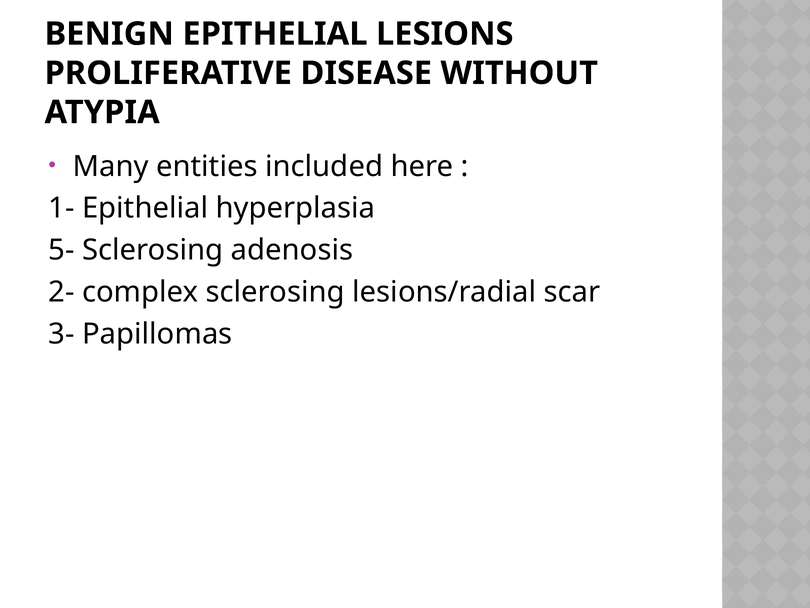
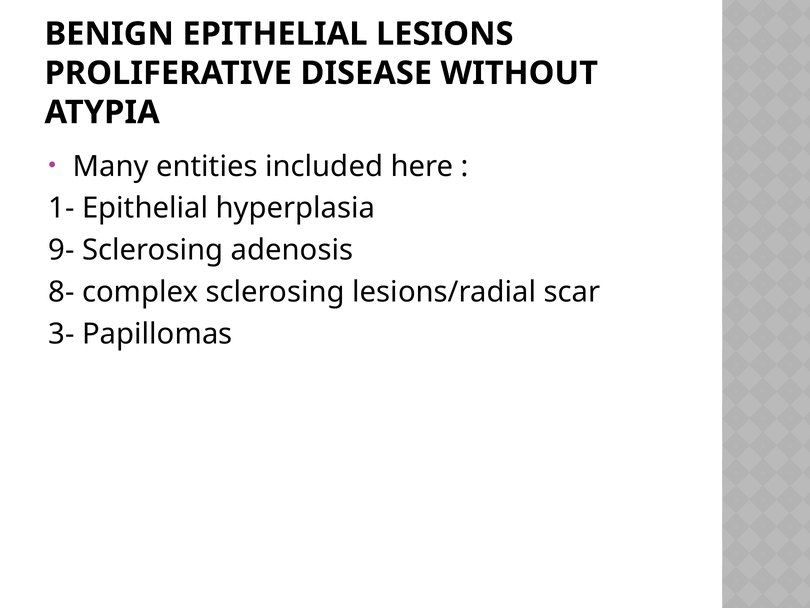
5-: 5- -> 9-
2-: 2- -> 8-
